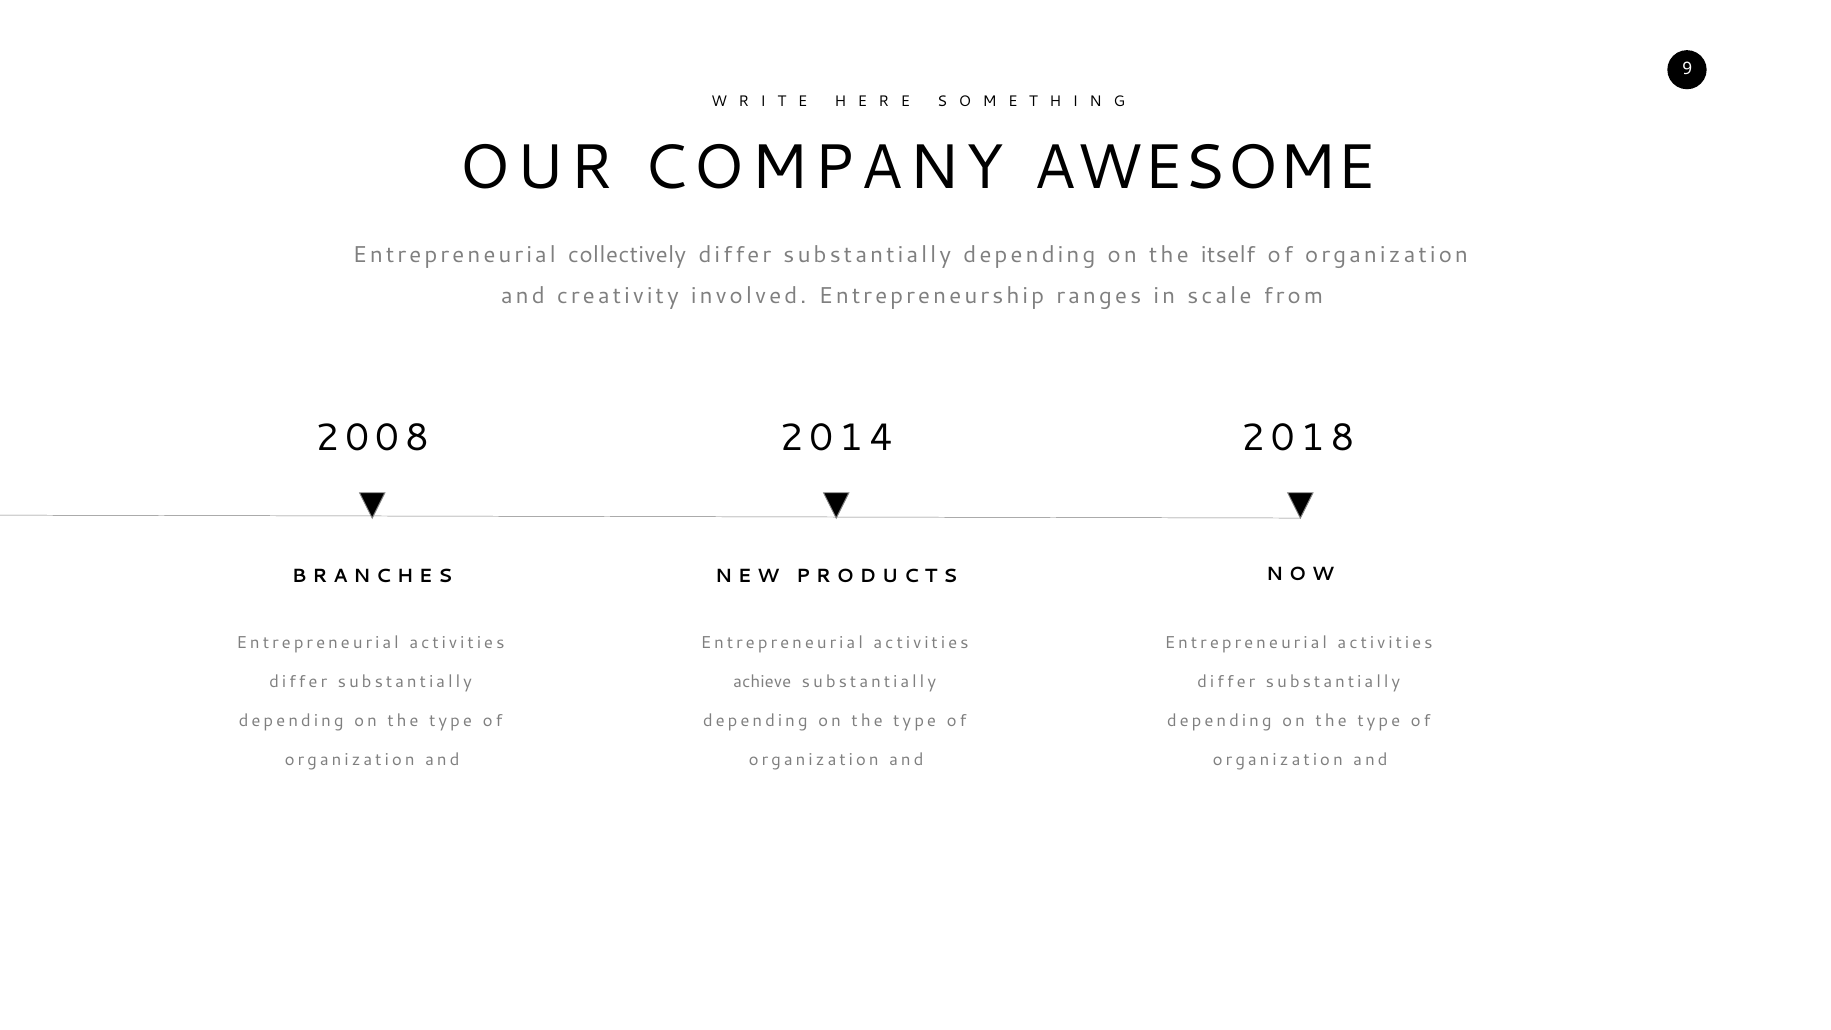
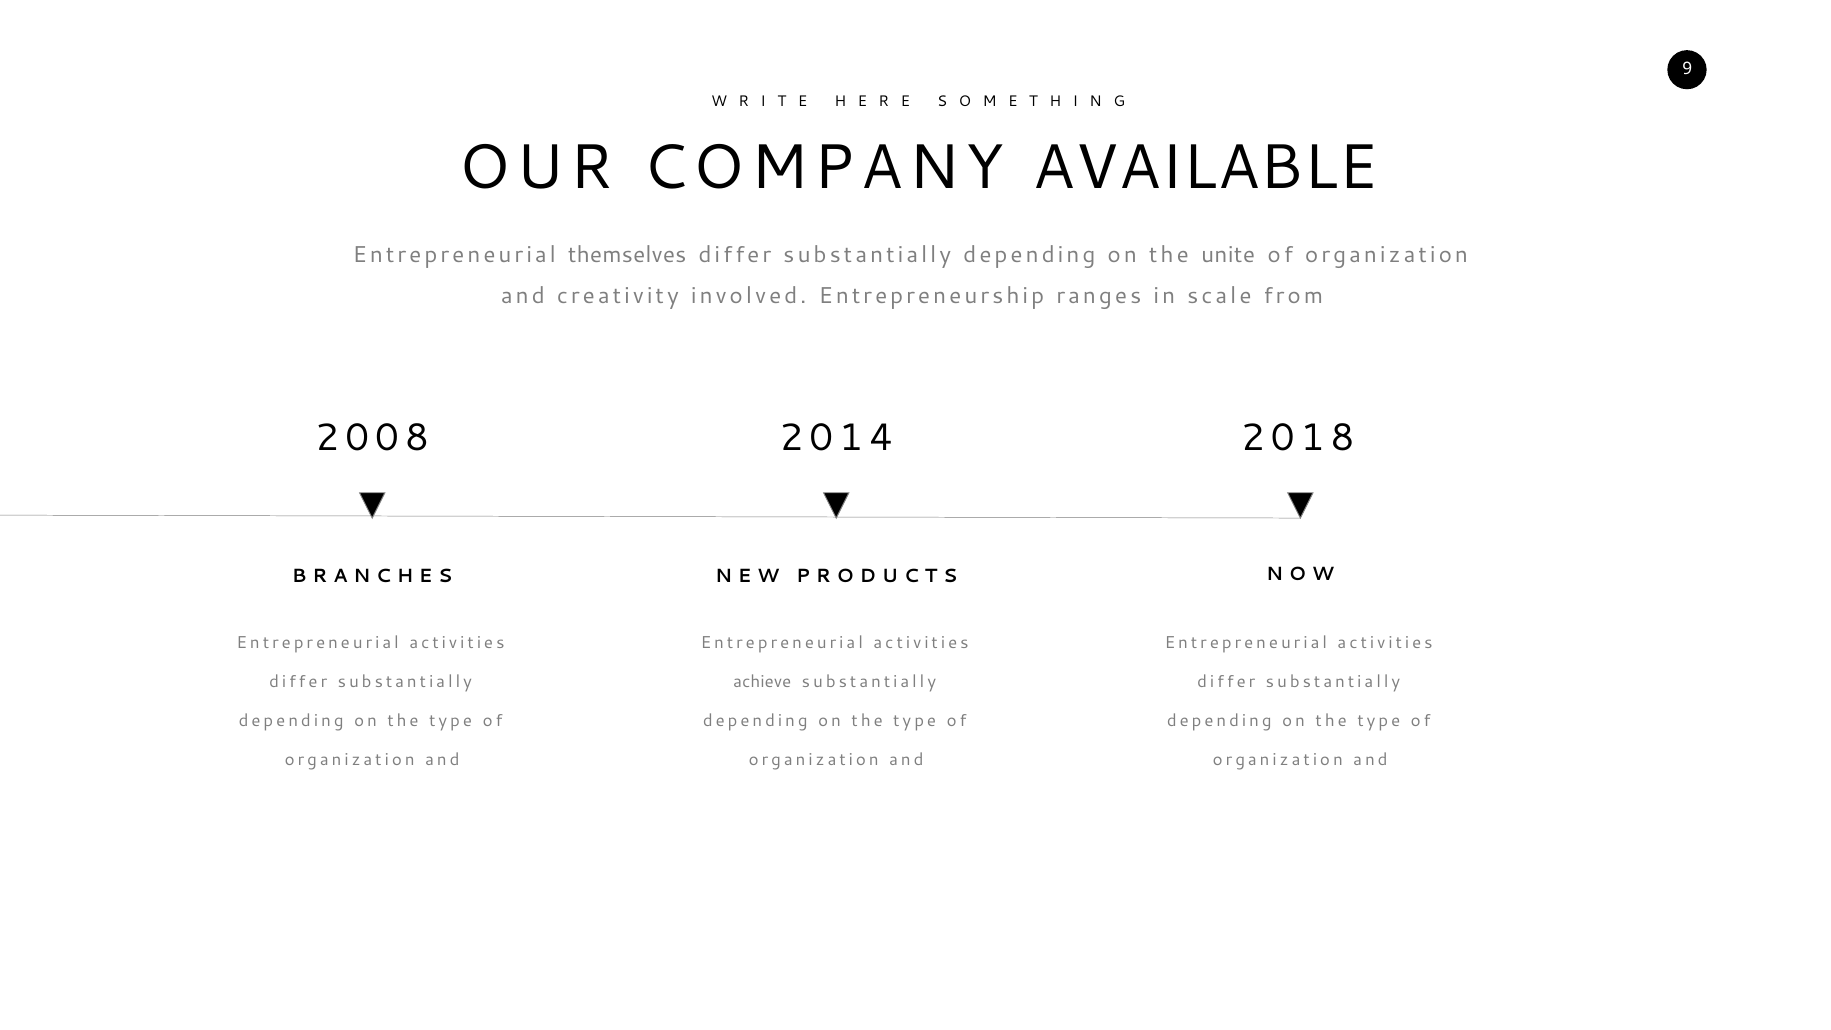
AWESOME: AWESOME -> AVAILABLE
collectively: collectively -> themselves
itself: itself -> unite
